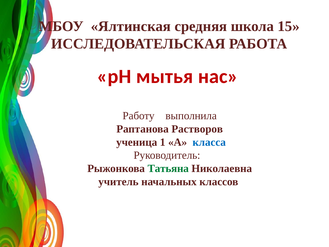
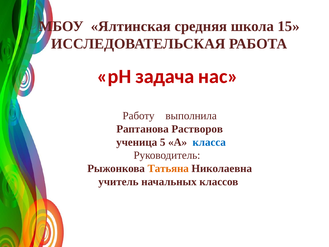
мытья: мытья -> задача
1: 1 -> 5
Татьяна colour: green -> orange
